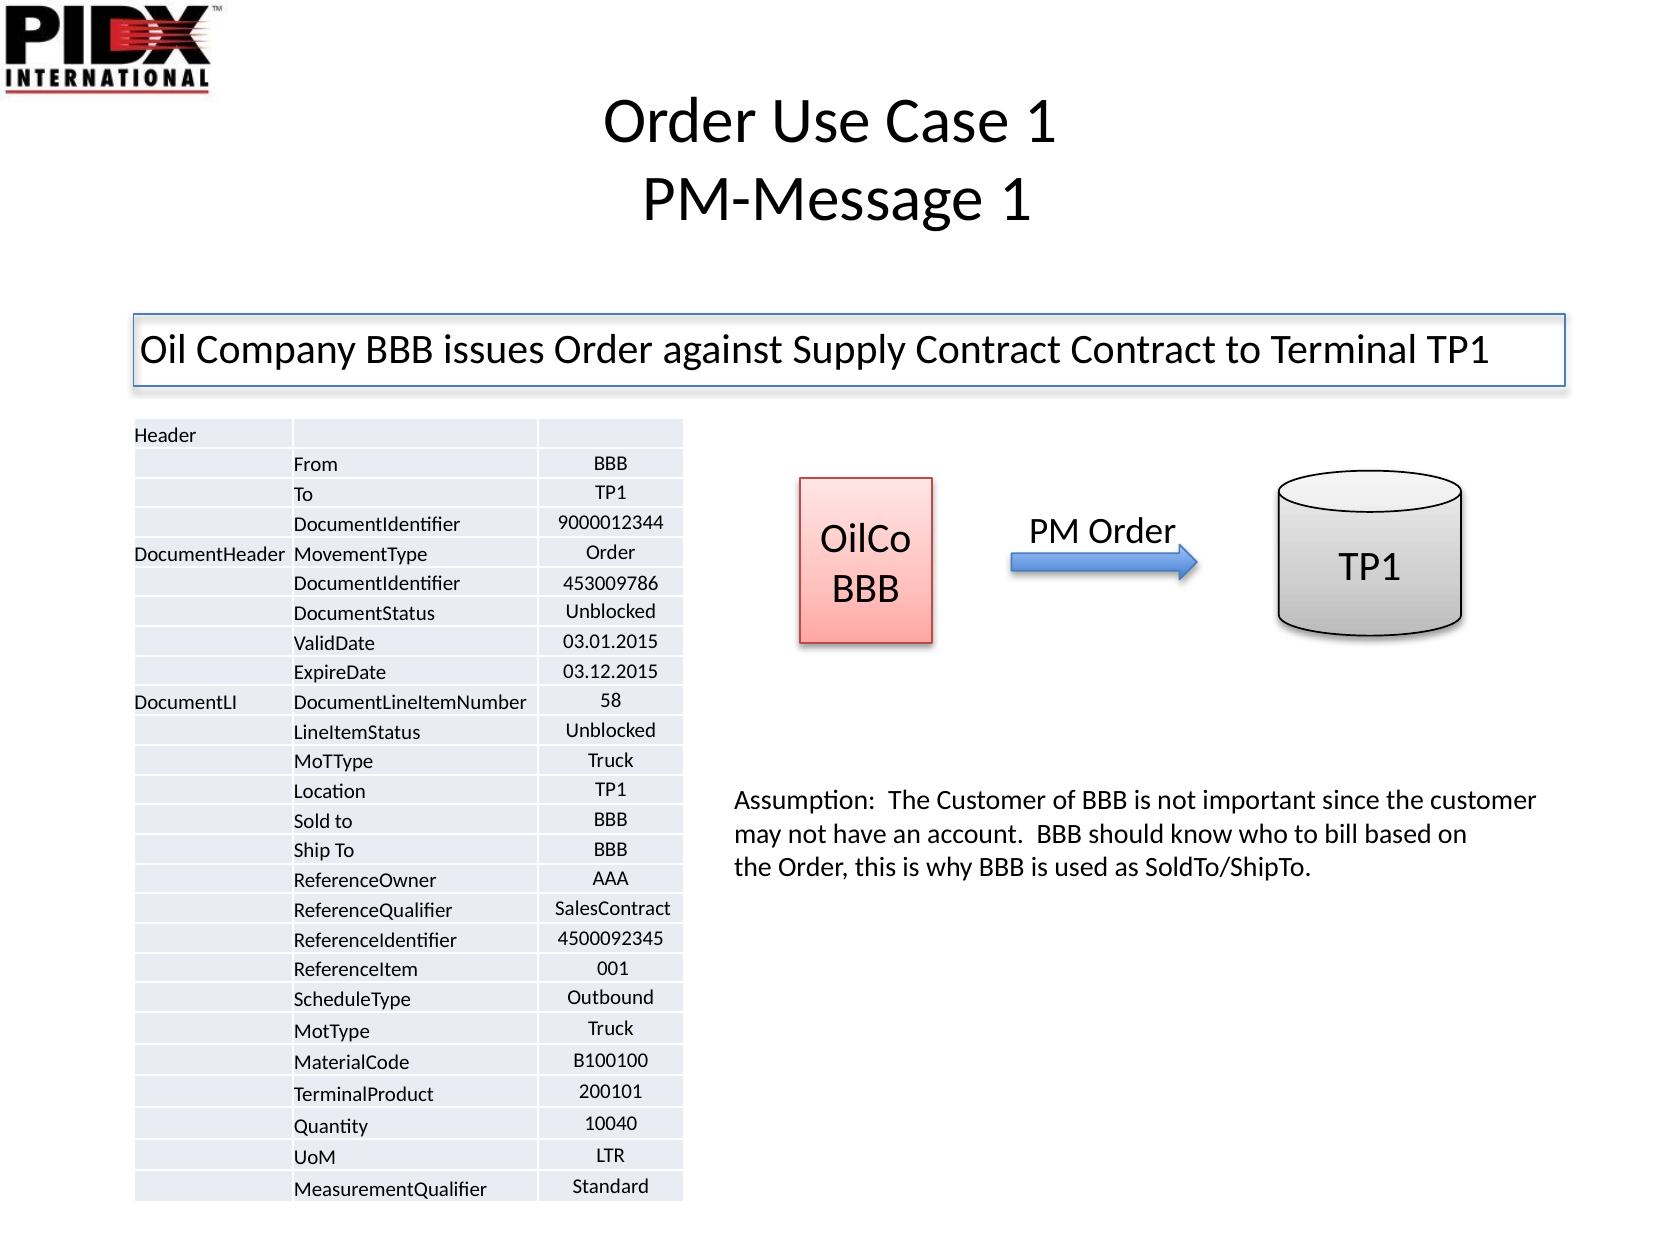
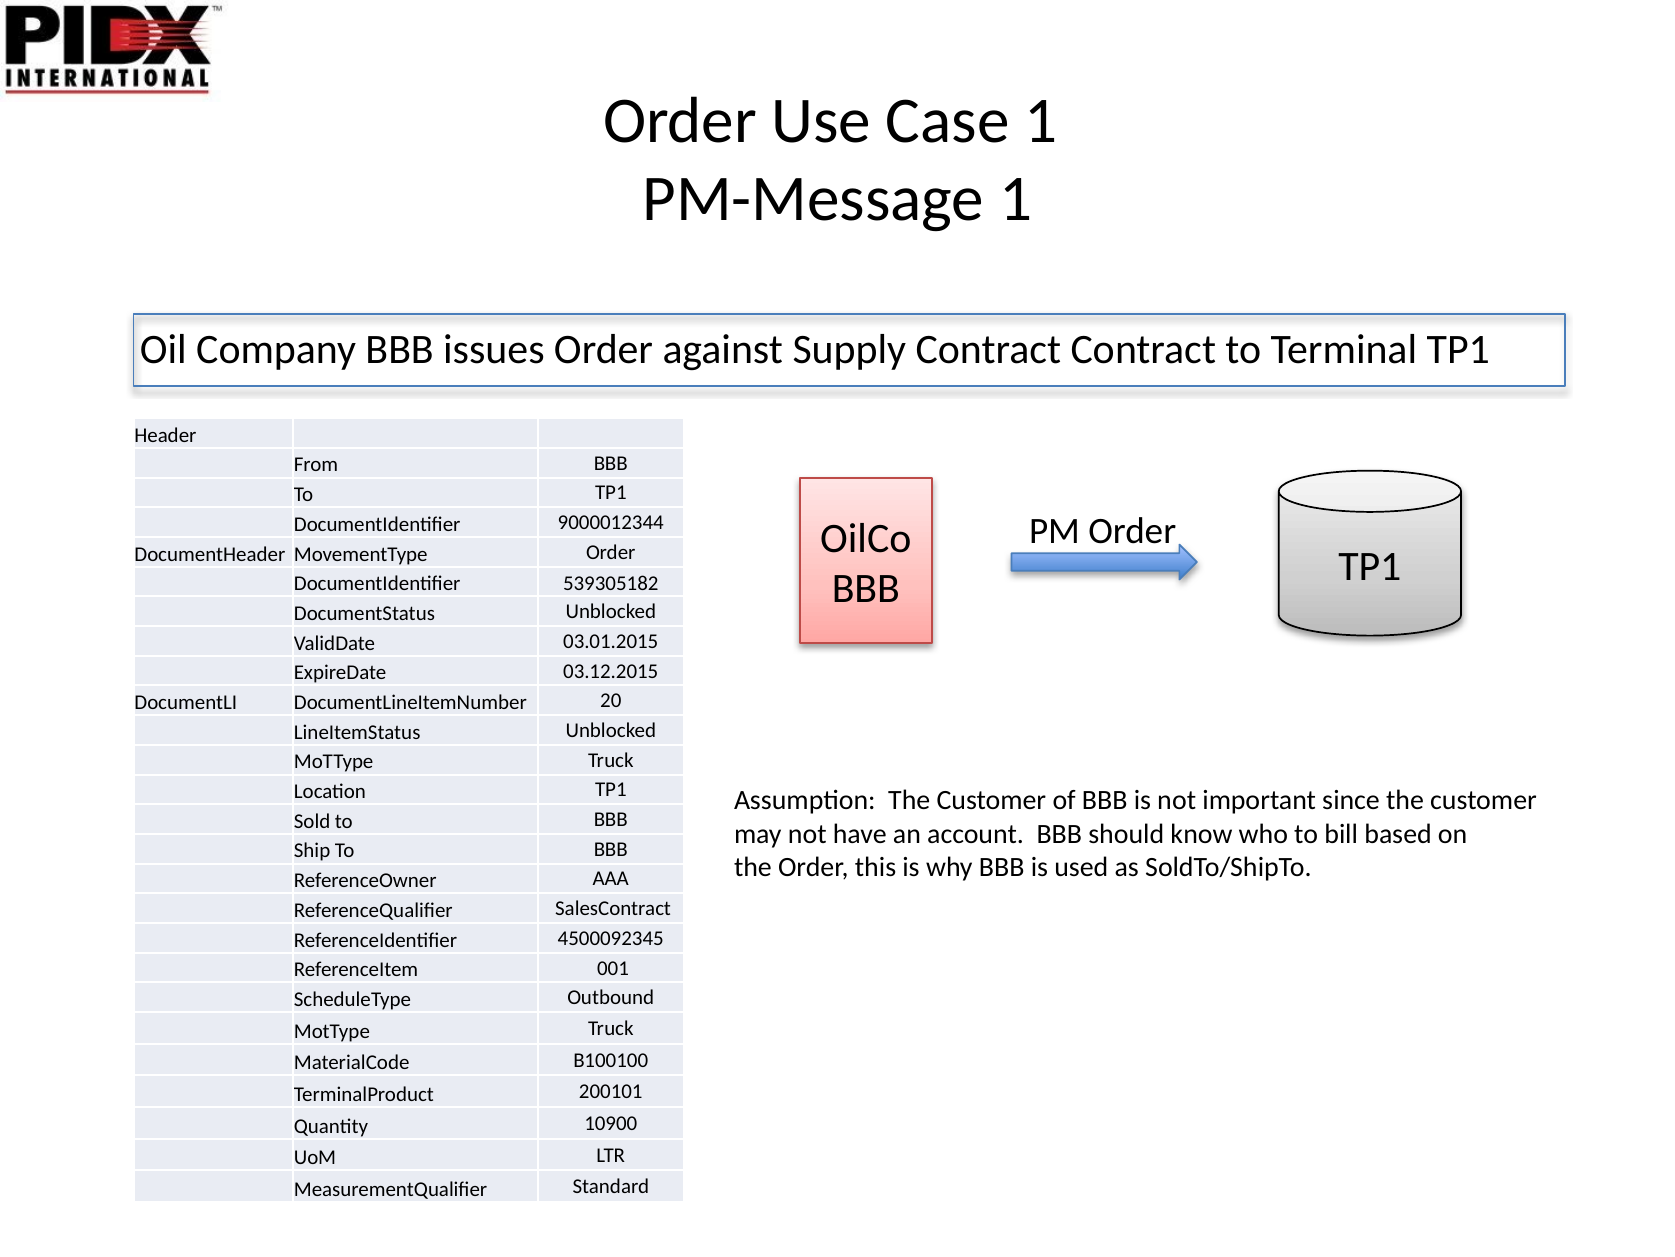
453009786: 453009786 -> 539305182
58: 58 -> 20
10040: 10040 -> 10900
